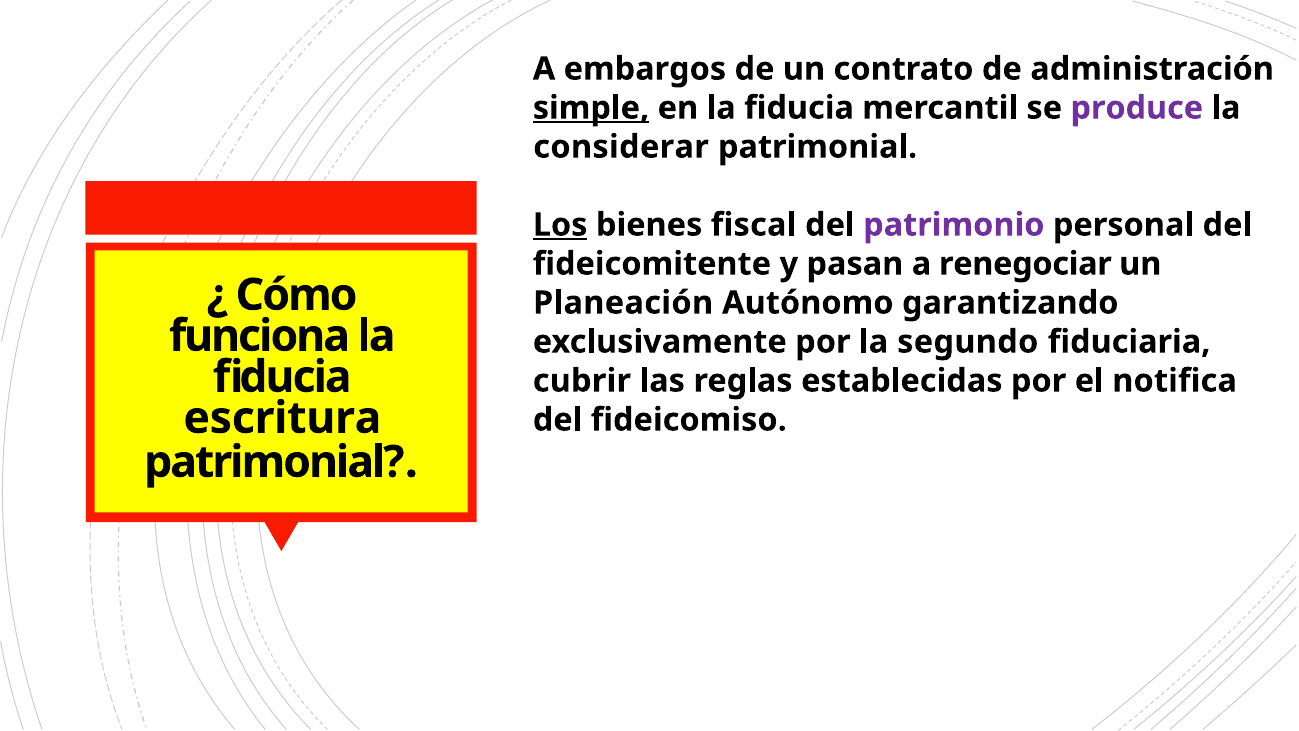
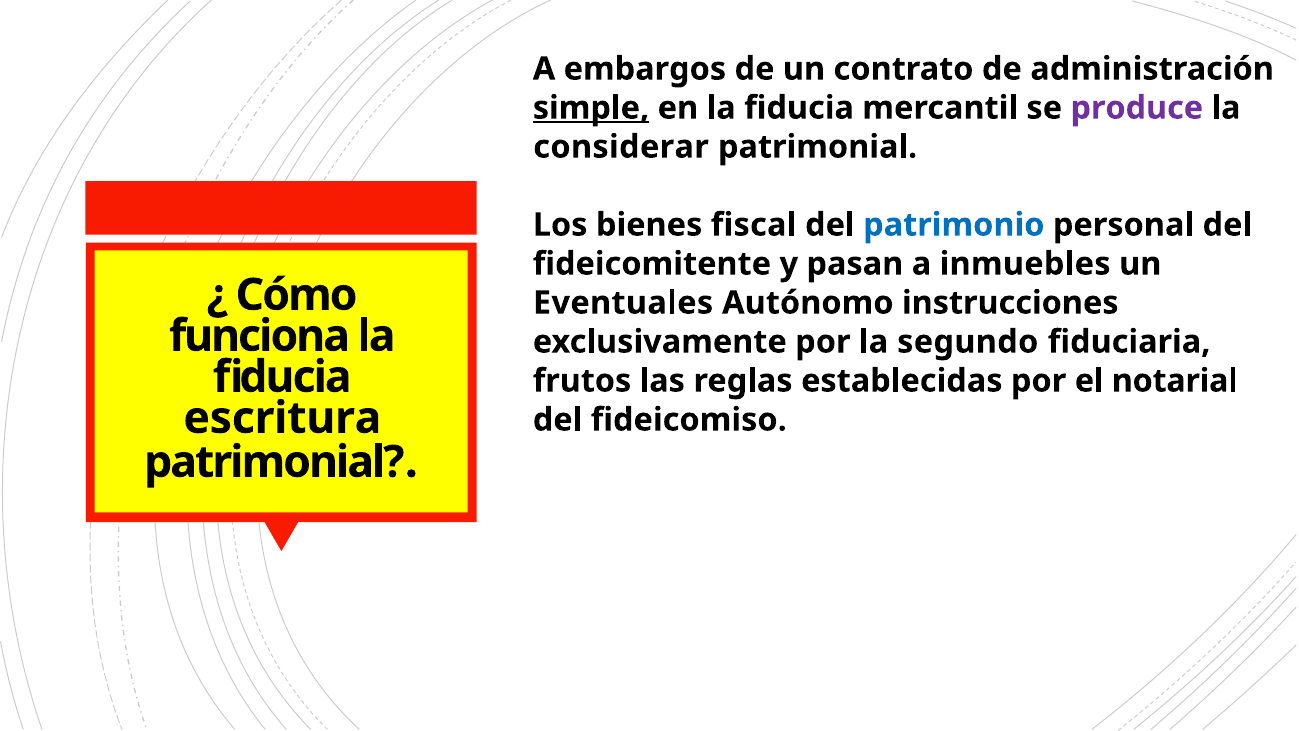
Los underline: present -> none
patrimonio colour: purple -> blue
renegociar: renegociar -> inmuebles
Planeación: Planeación -> Eventuales
garantizando: garantizando -> instrucciones
cubrir: cubrir -> frutos
notifica: notifica -> notarial
